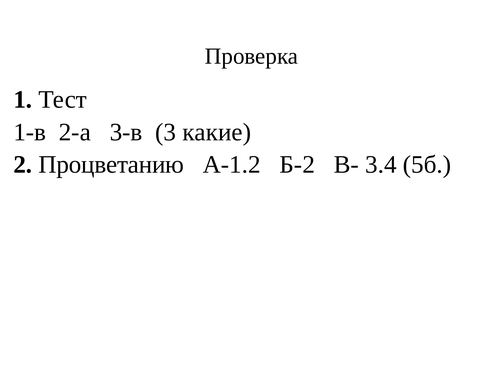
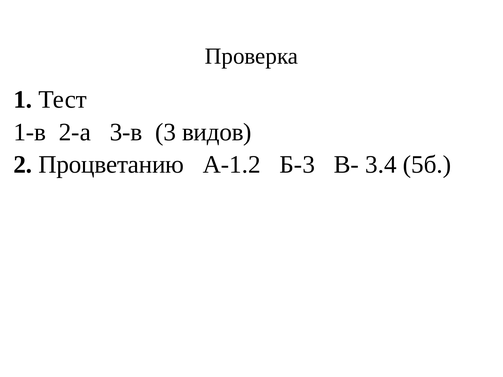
какие: какие -> видов
Б-2: Б-2 -> Б-3
